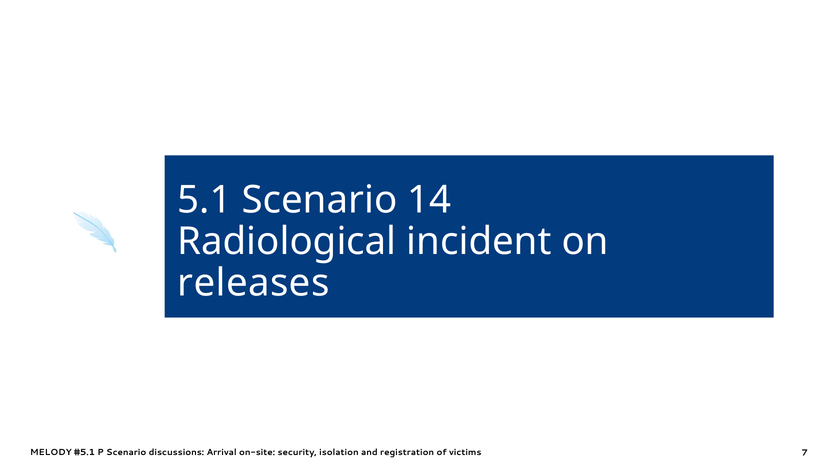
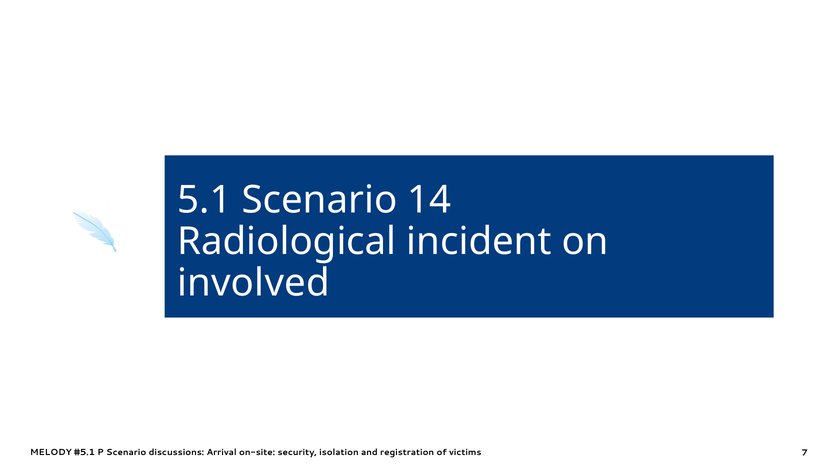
releases: releases -> involved
